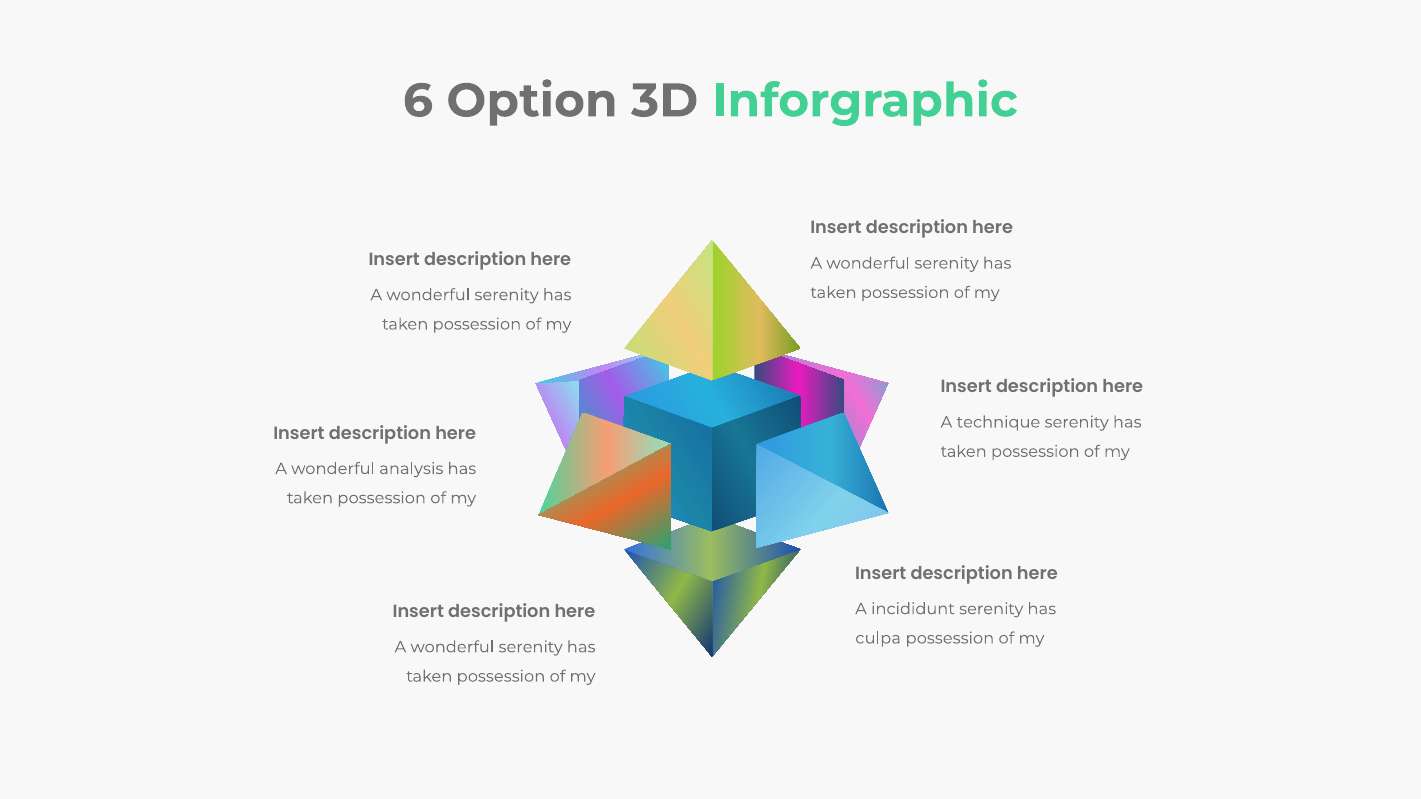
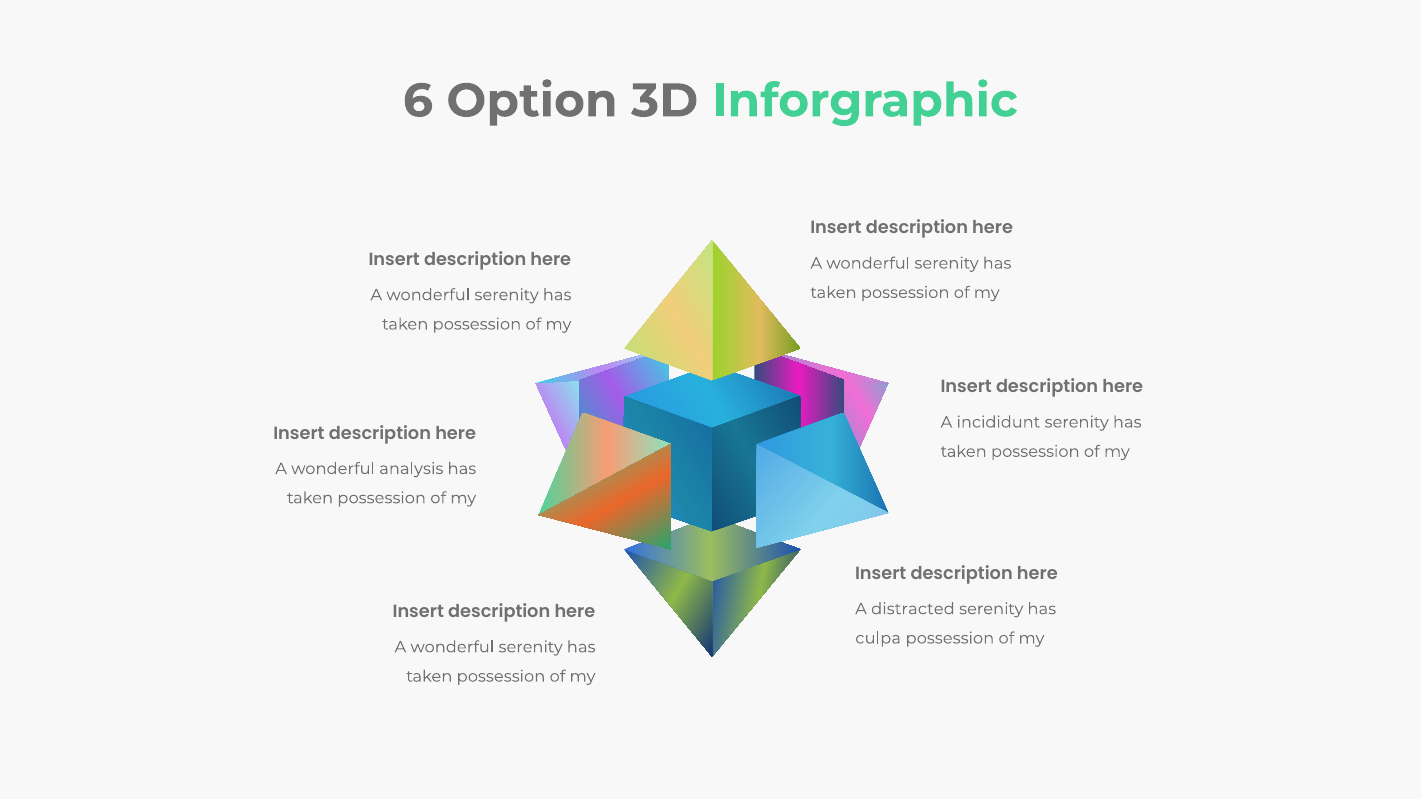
technique: technique -> incididunt
incididunt: incididunt -> distracted
